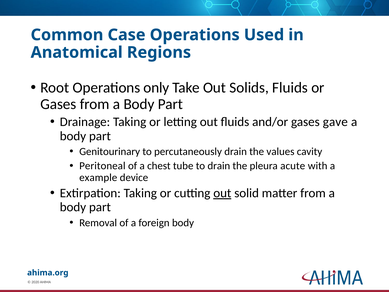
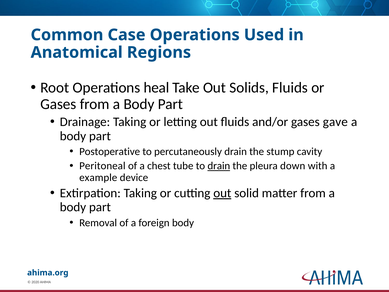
only: only -> heal
Genitourinary: Genitourinary -> Postoperative
values: values -> stump
drain at (219, 166) underline: none -> present
acute: acute -> down
